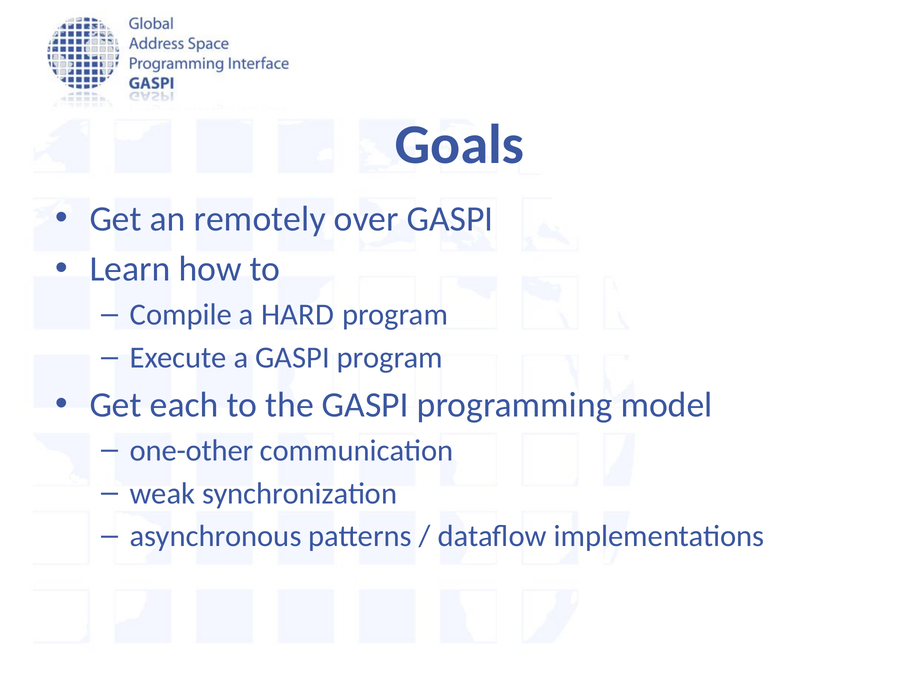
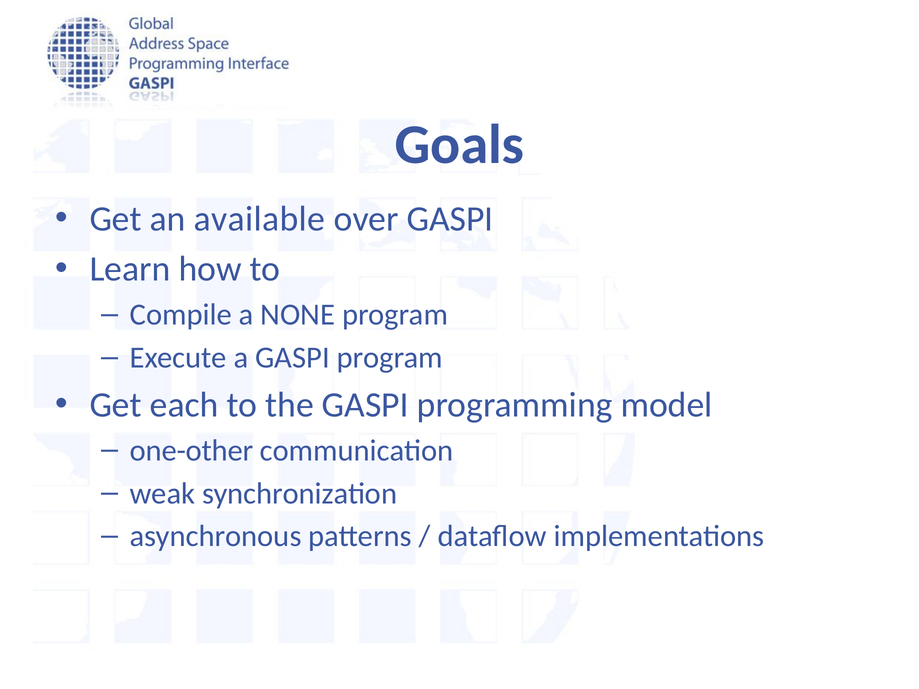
remotely: remotely -> available
HARD: HARD -> NONE
